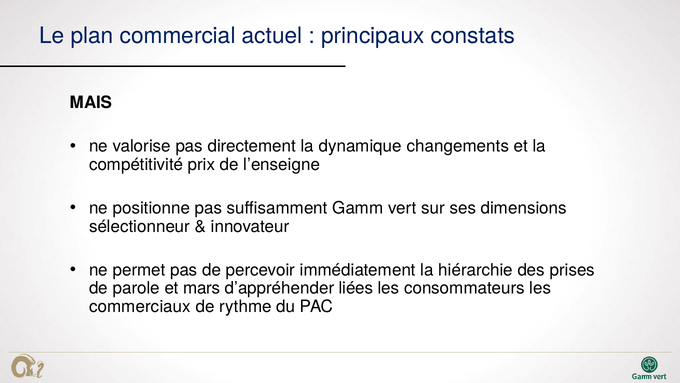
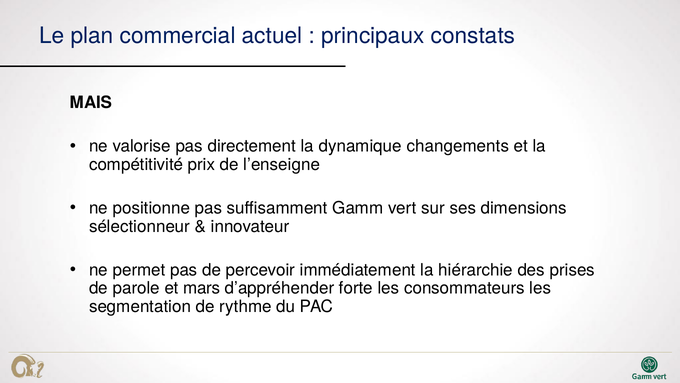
liées: liées -> forte
commerciaux: commerciaux -> segmentation
